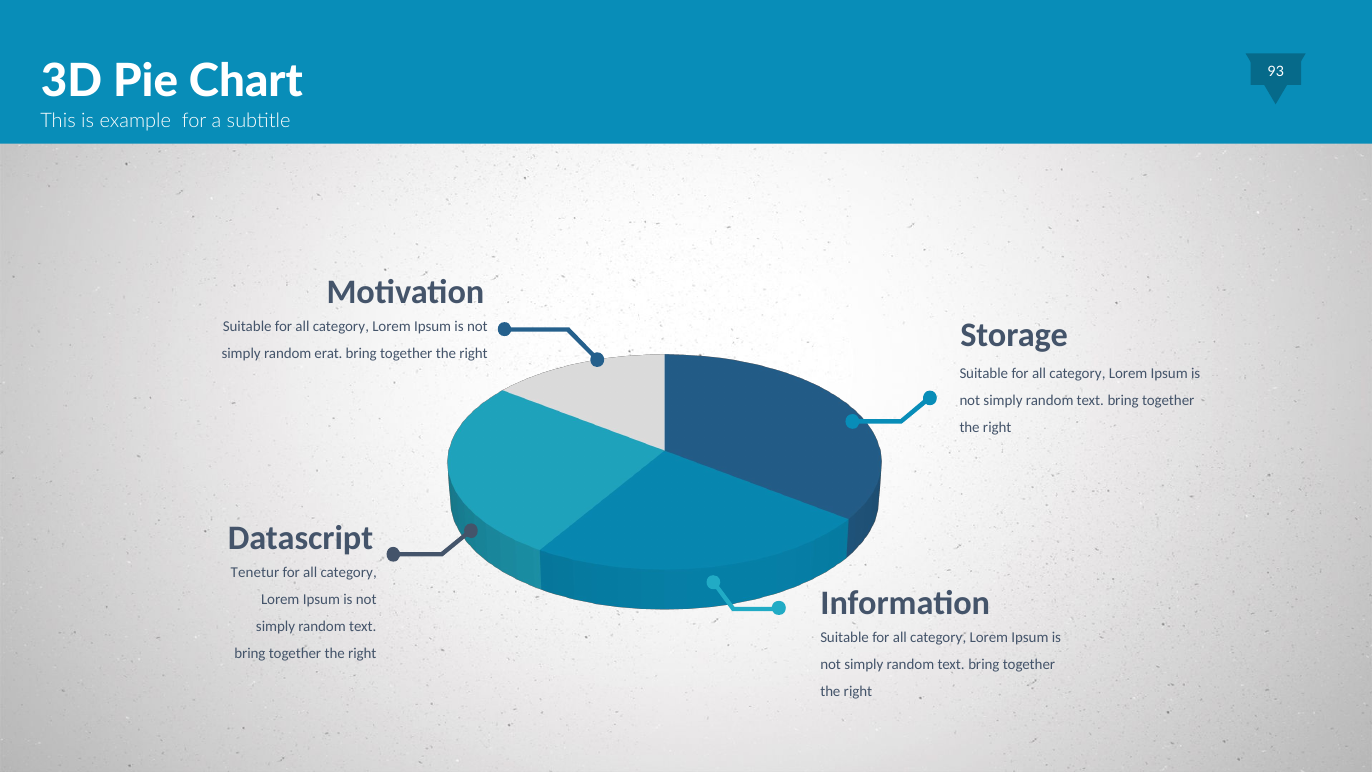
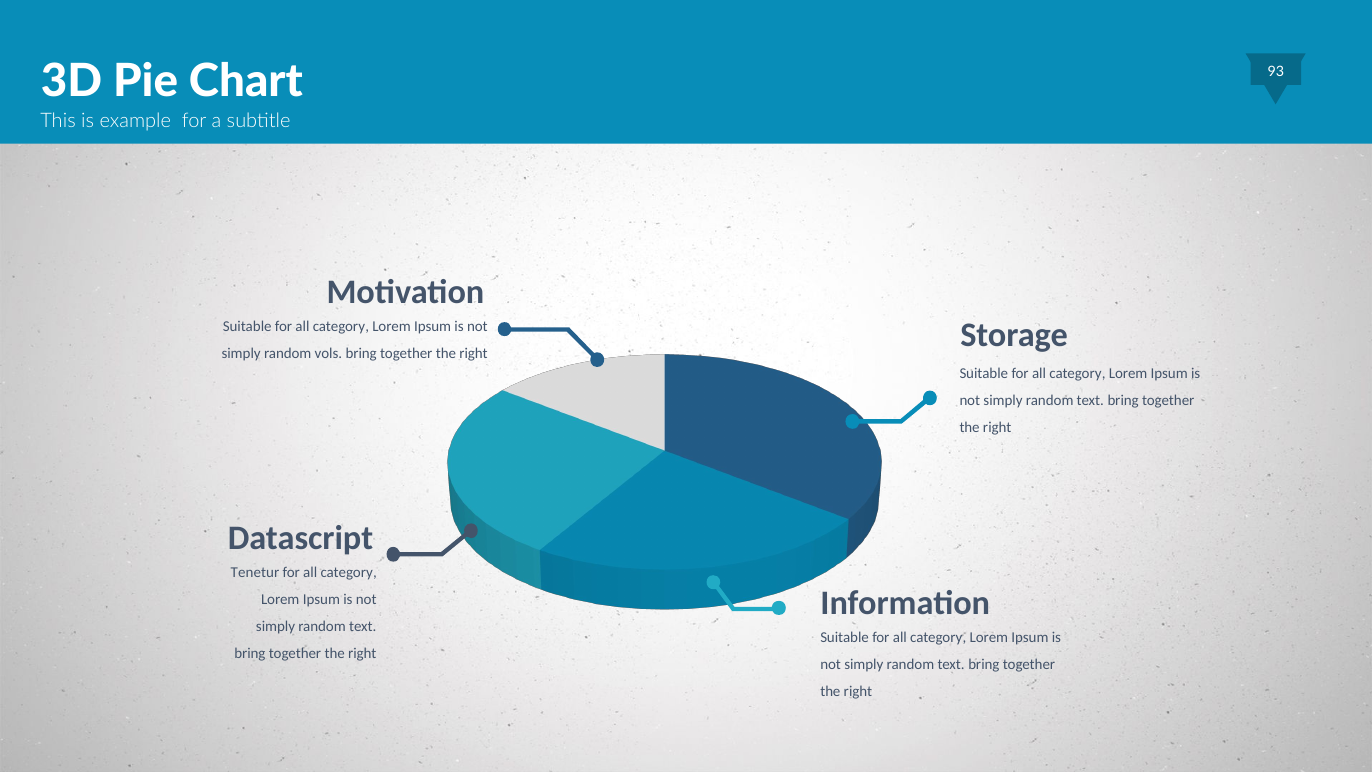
erat: erat -> vols
